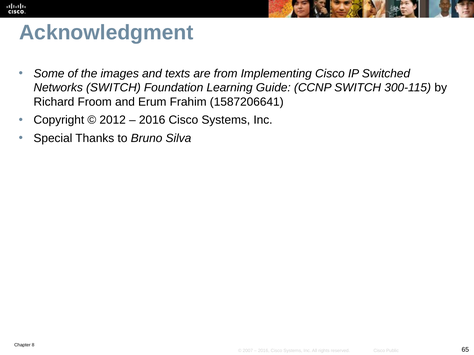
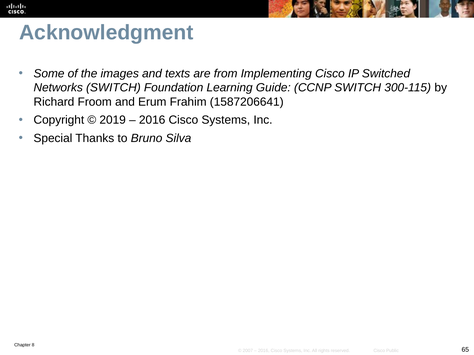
2012: 2012 -> 2019
